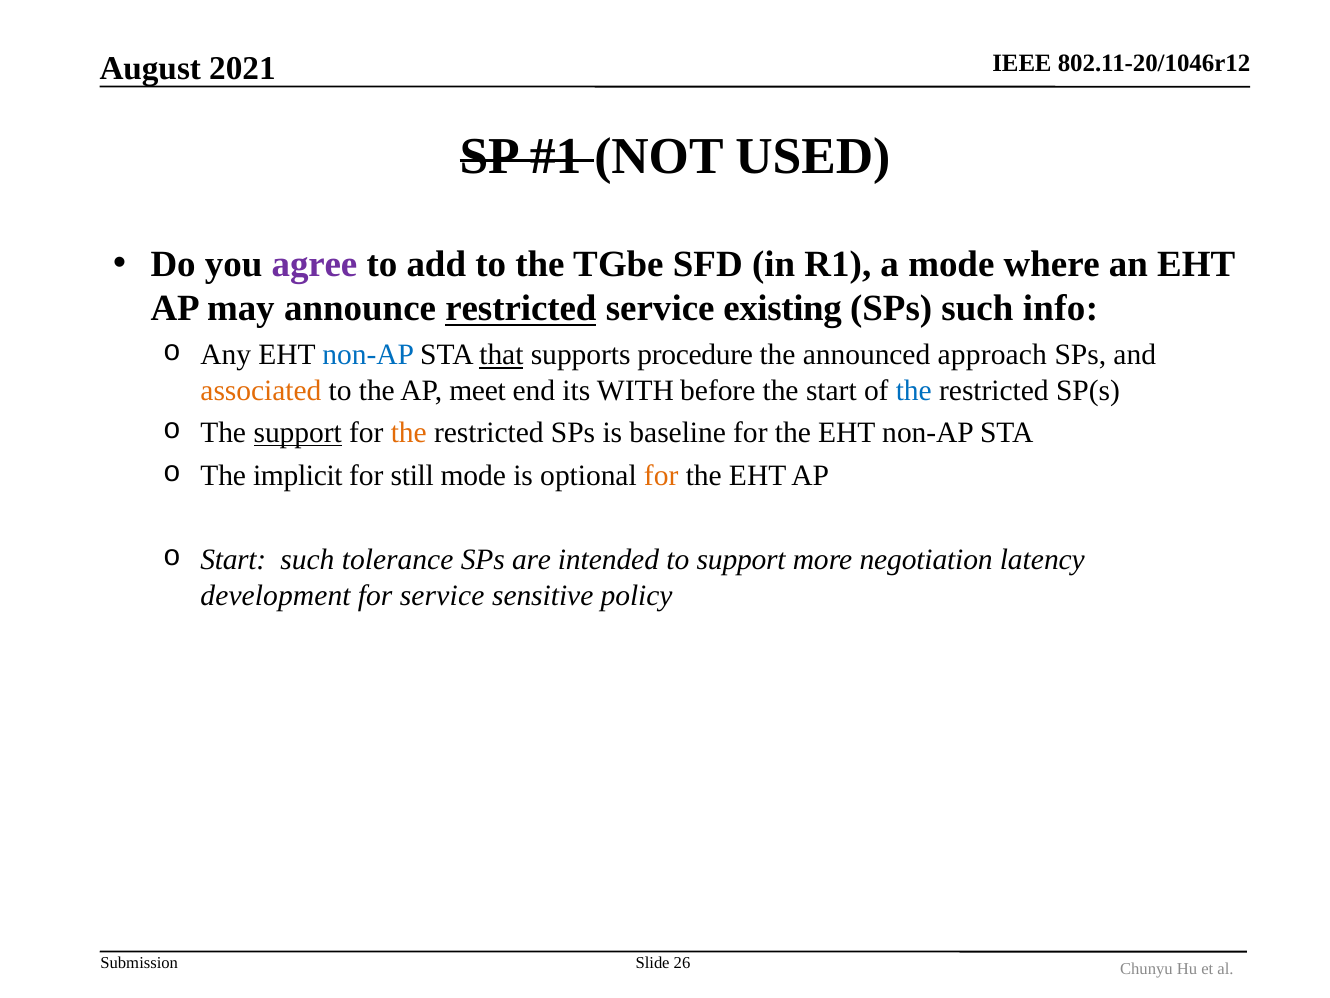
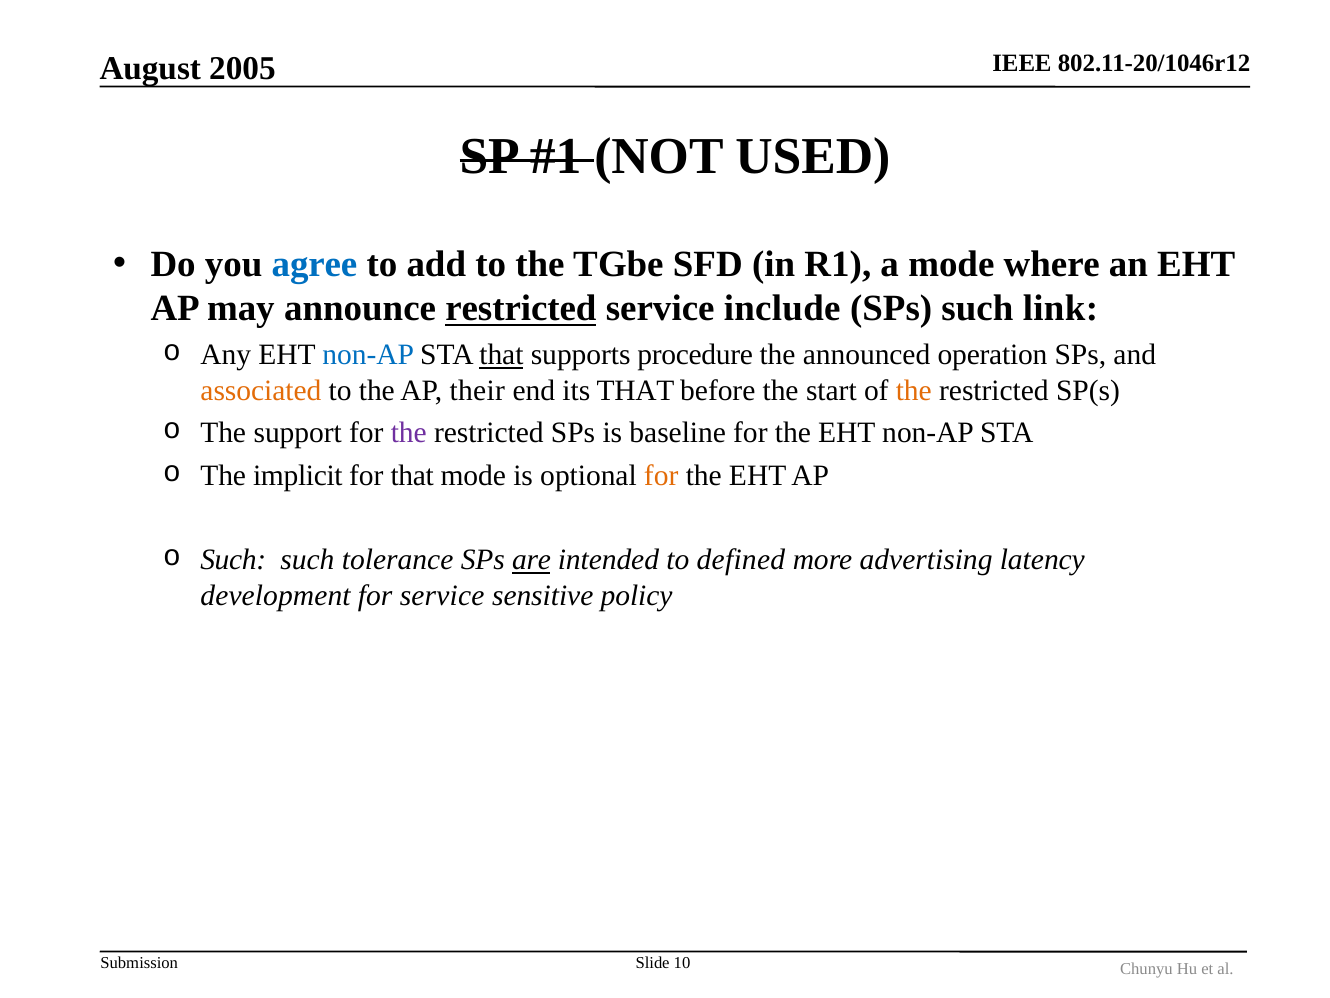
2021: 2021 -> 2005
agree colour: purple -> blue
existing: existing -> include
info: info -> link
approach: approach -> operation
meet: meet -> their
its WITH: WITH -> THAT
the at (914, 390) colour: blue -> orange
support at (298, 433) underline: present -> none
the at (409, 433) colour: orange -> purple
for still: still -> that
Start at (233, 560): Start -> Such
are underline: none -> present
to support: support -> defined
negotiation: negotiation -> advertising
26: 26 -> 10
